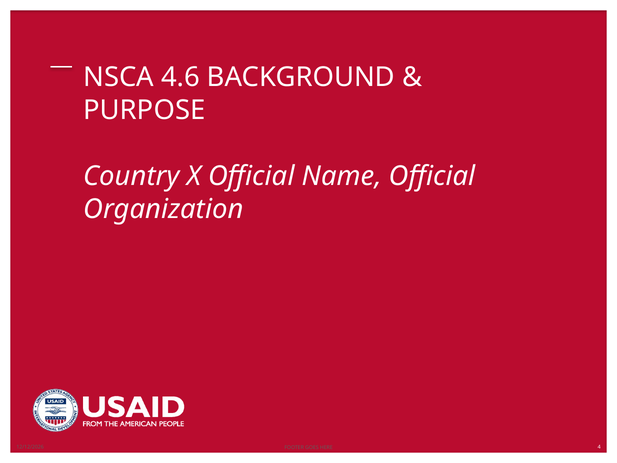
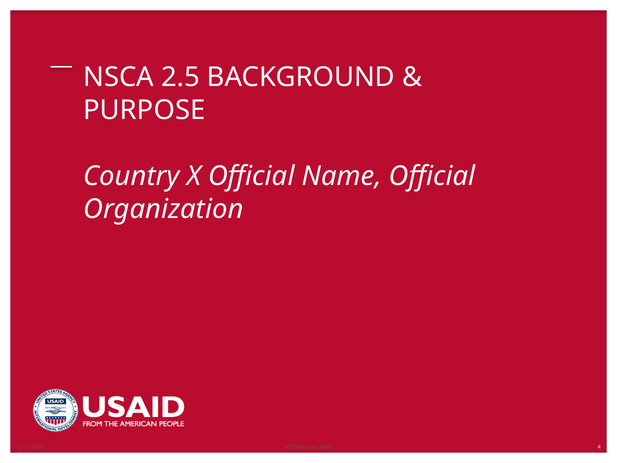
4.6: 4.6 -> 2.5
